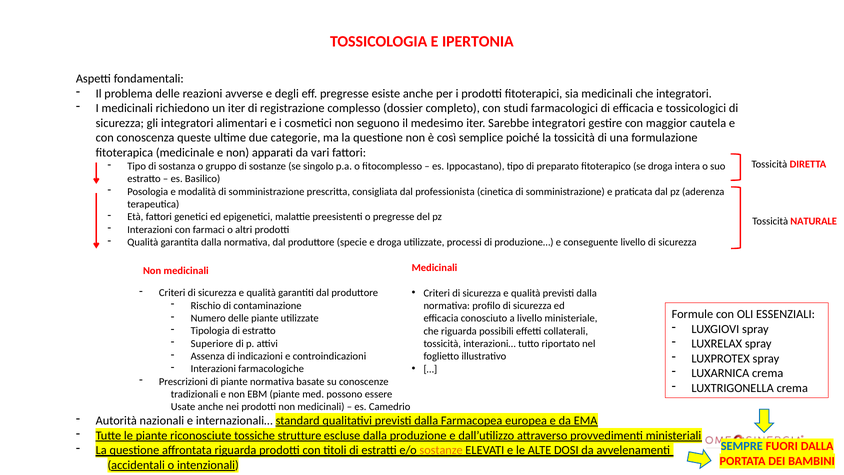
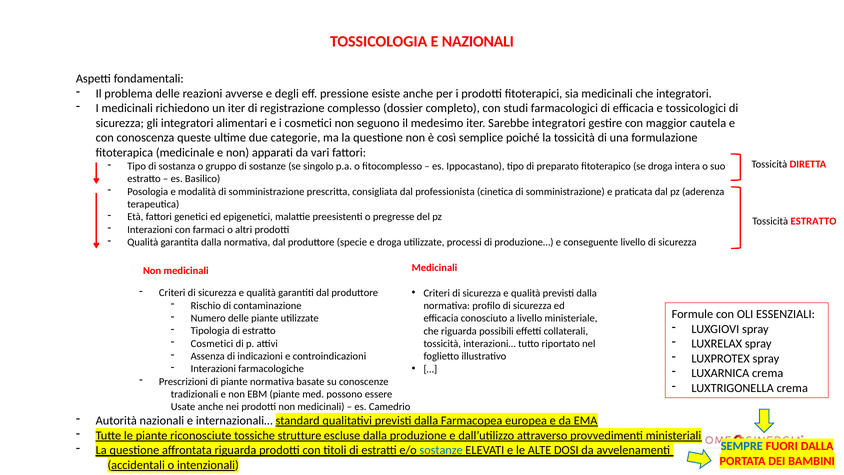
E IPERTONIA: IPERTONIA -> NAZIONALI
eff pregresse: pregresse -> pressione
Tossicità NATURALE: NATURALE -> ESTRATTO
Superiore at (212, 343): Superiore -> Cosmetici
sostanze at (441, 450) colour: orange -> blue
